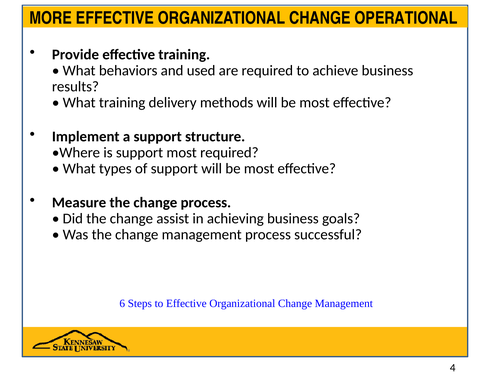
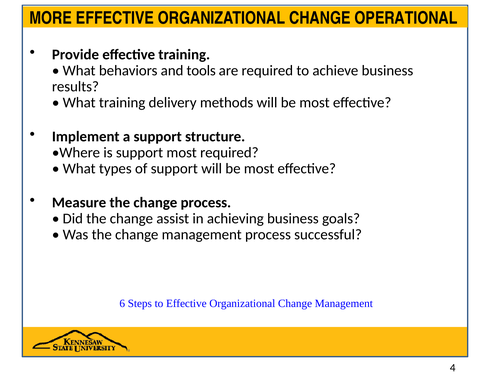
used: used -> tools
